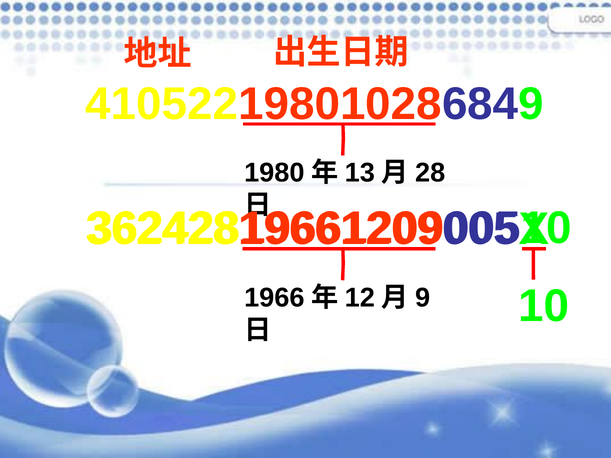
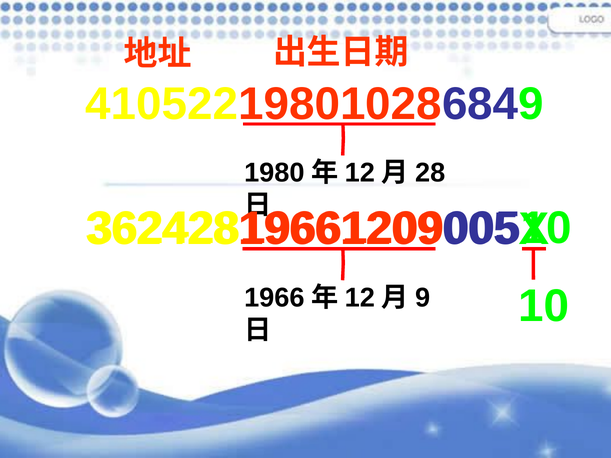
13 at (360, 173): 13 -> 12
